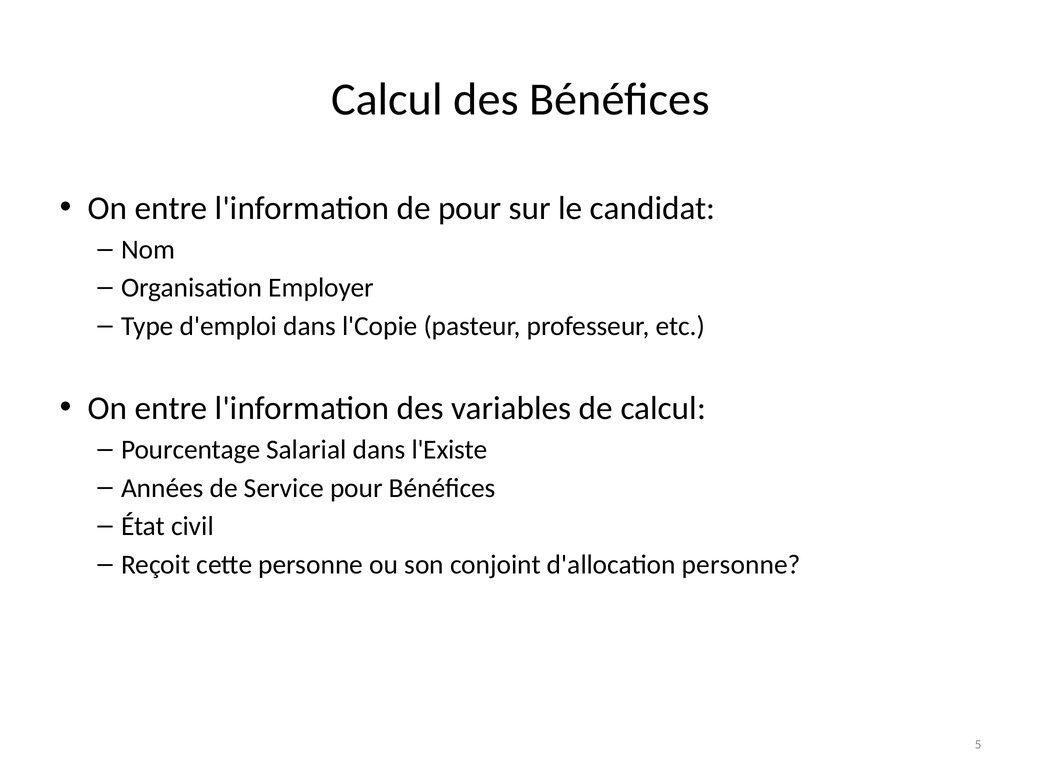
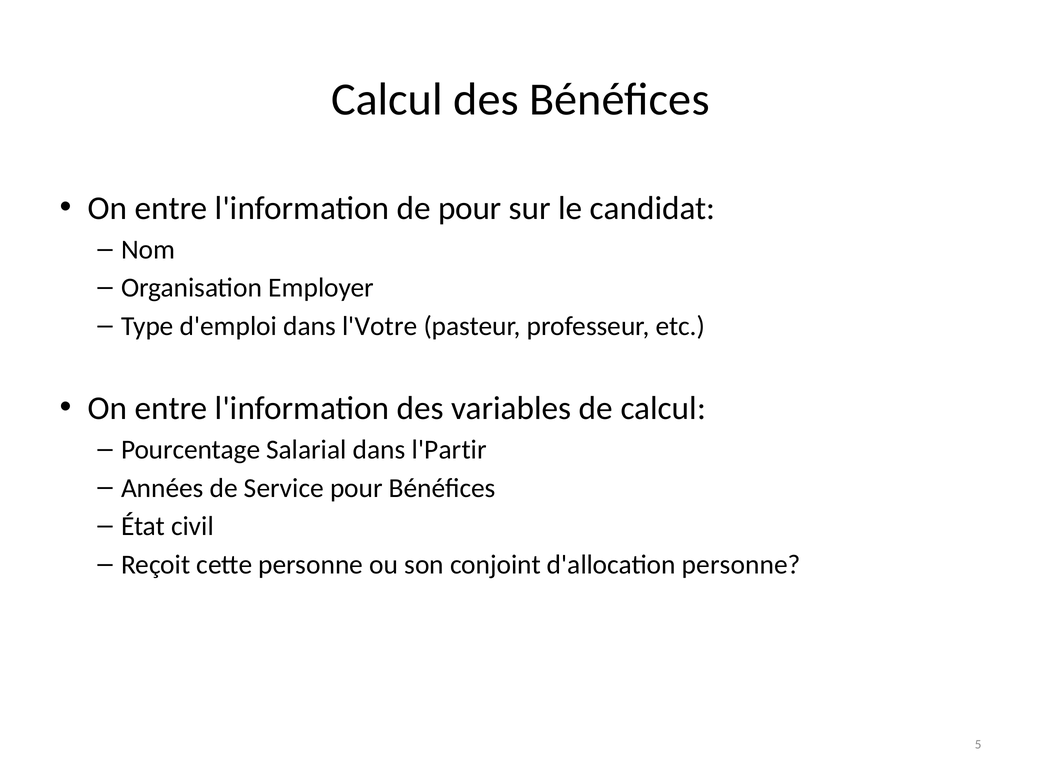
l'Copie: l'Copie -> l'Votre
l'Existe: l'Existe -> l'Partir
